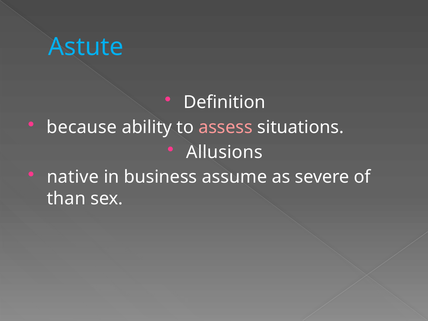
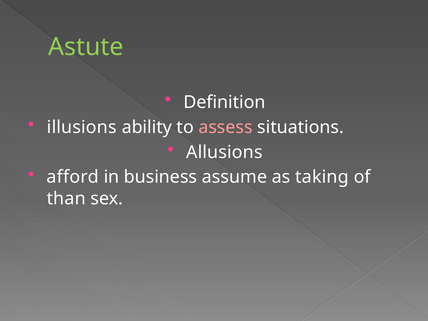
Astute colour: light blue -> light green
because: because -> illusions
native: native -> afford
severe: severe -> taking
